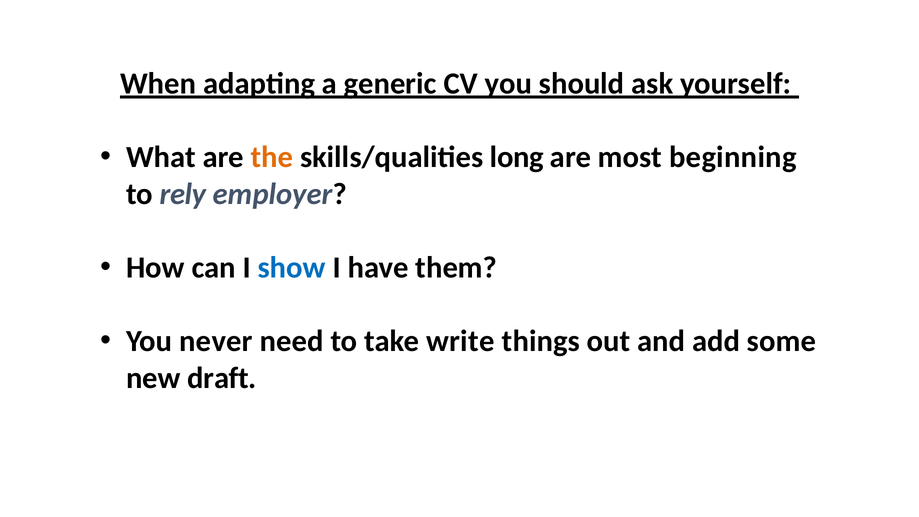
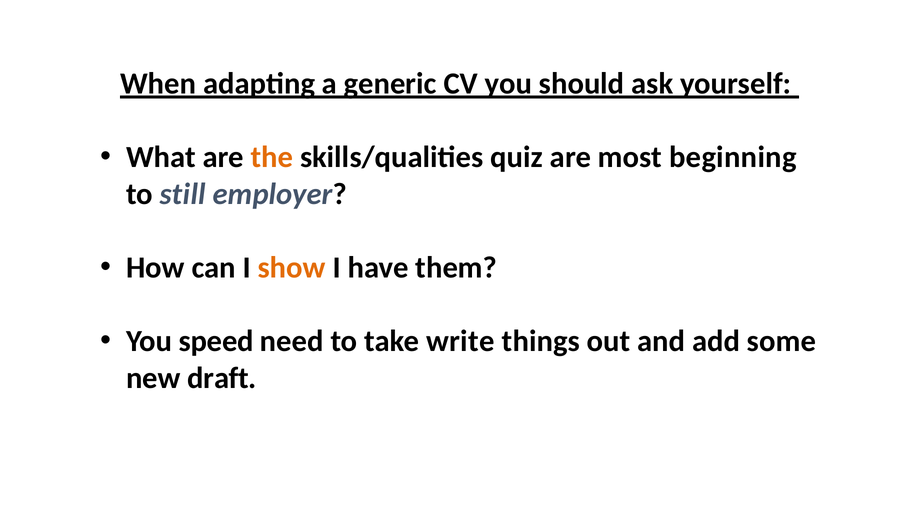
long: long -> quiz
rely: rely -> still
show colour: blue -> orange
never: never -> speed
